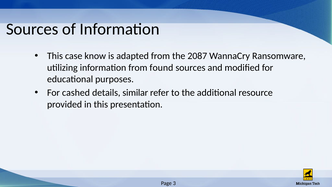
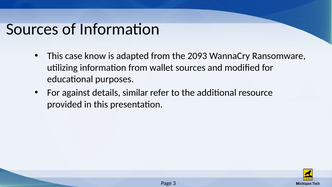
2087: 2087 -> 2093
found: found -> wallet
cashed: cashed -> against
